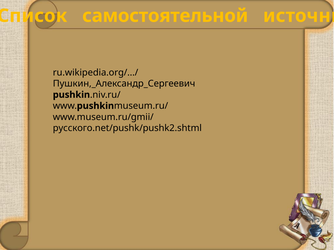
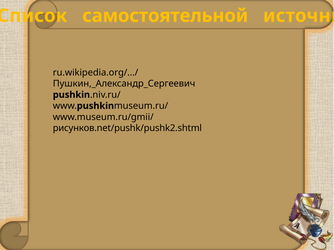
русского.net/pushk/pushk2.shtml: русского.net/pushk/pushk2.shtml -> рисунков.net/pushk/pushk2.shtml
